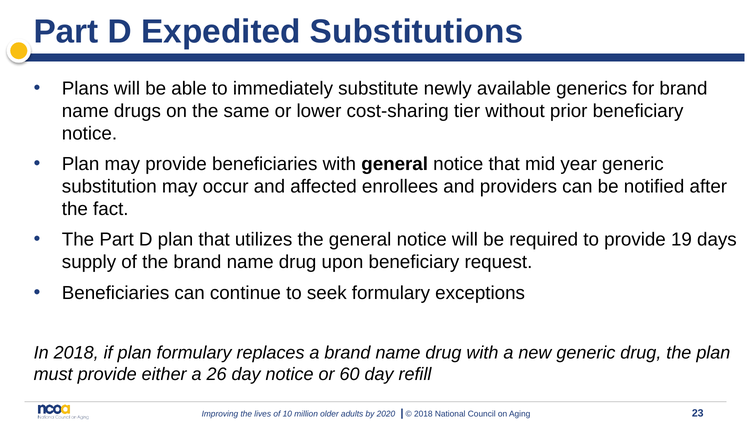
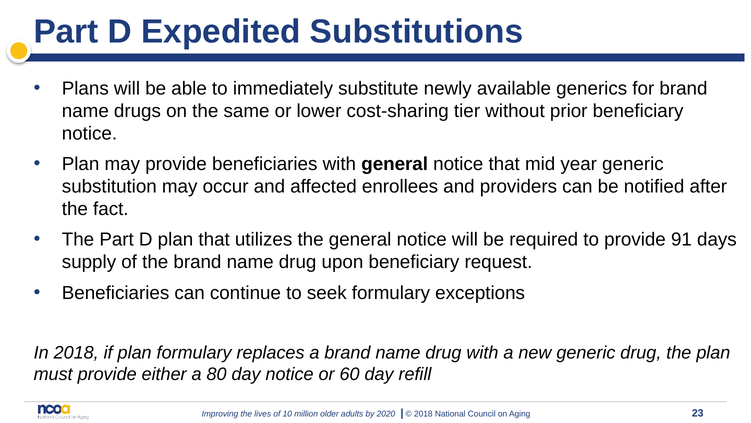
19: 19 -> 91
26: 26 -> 80
